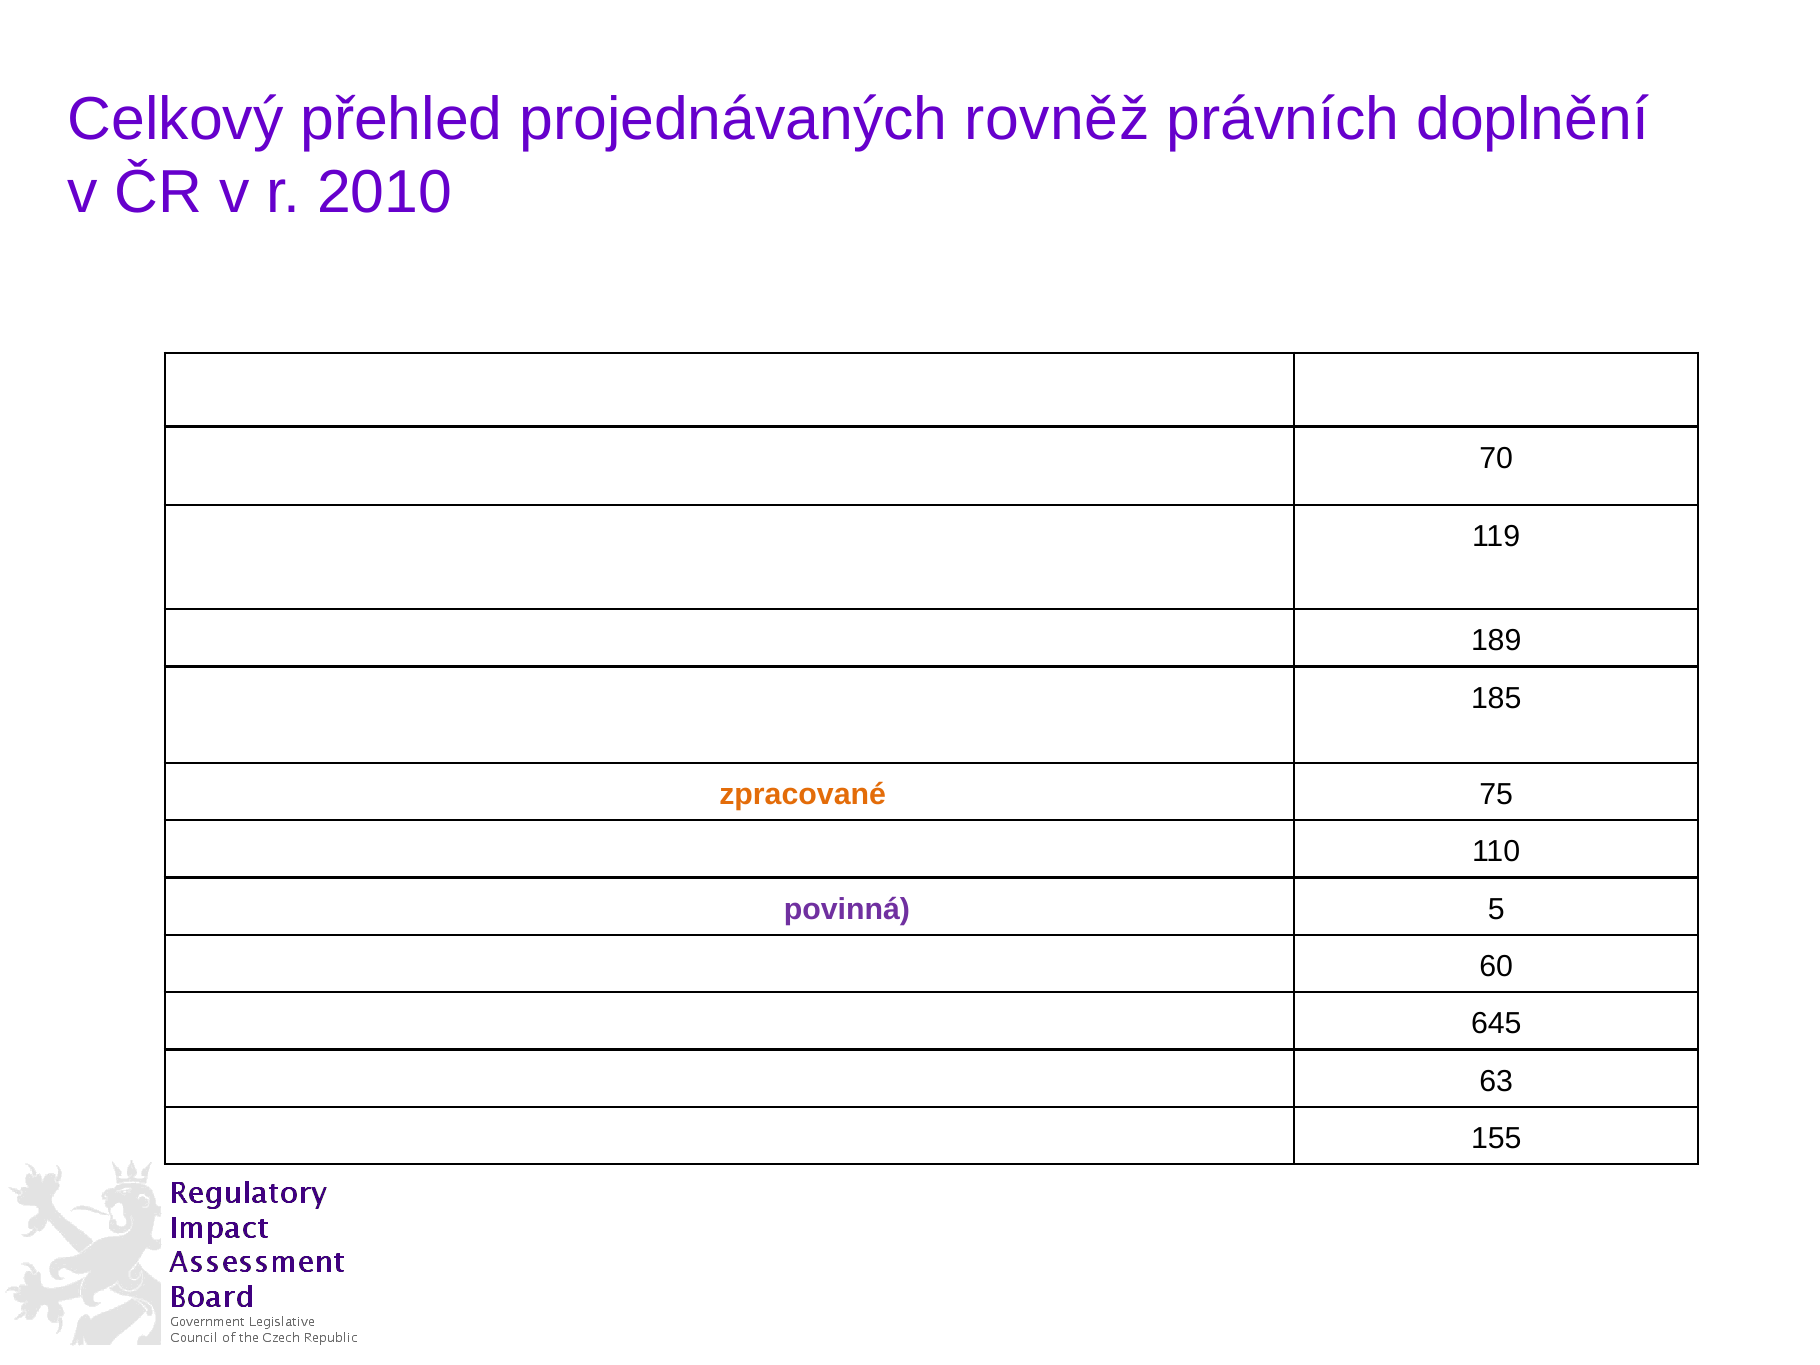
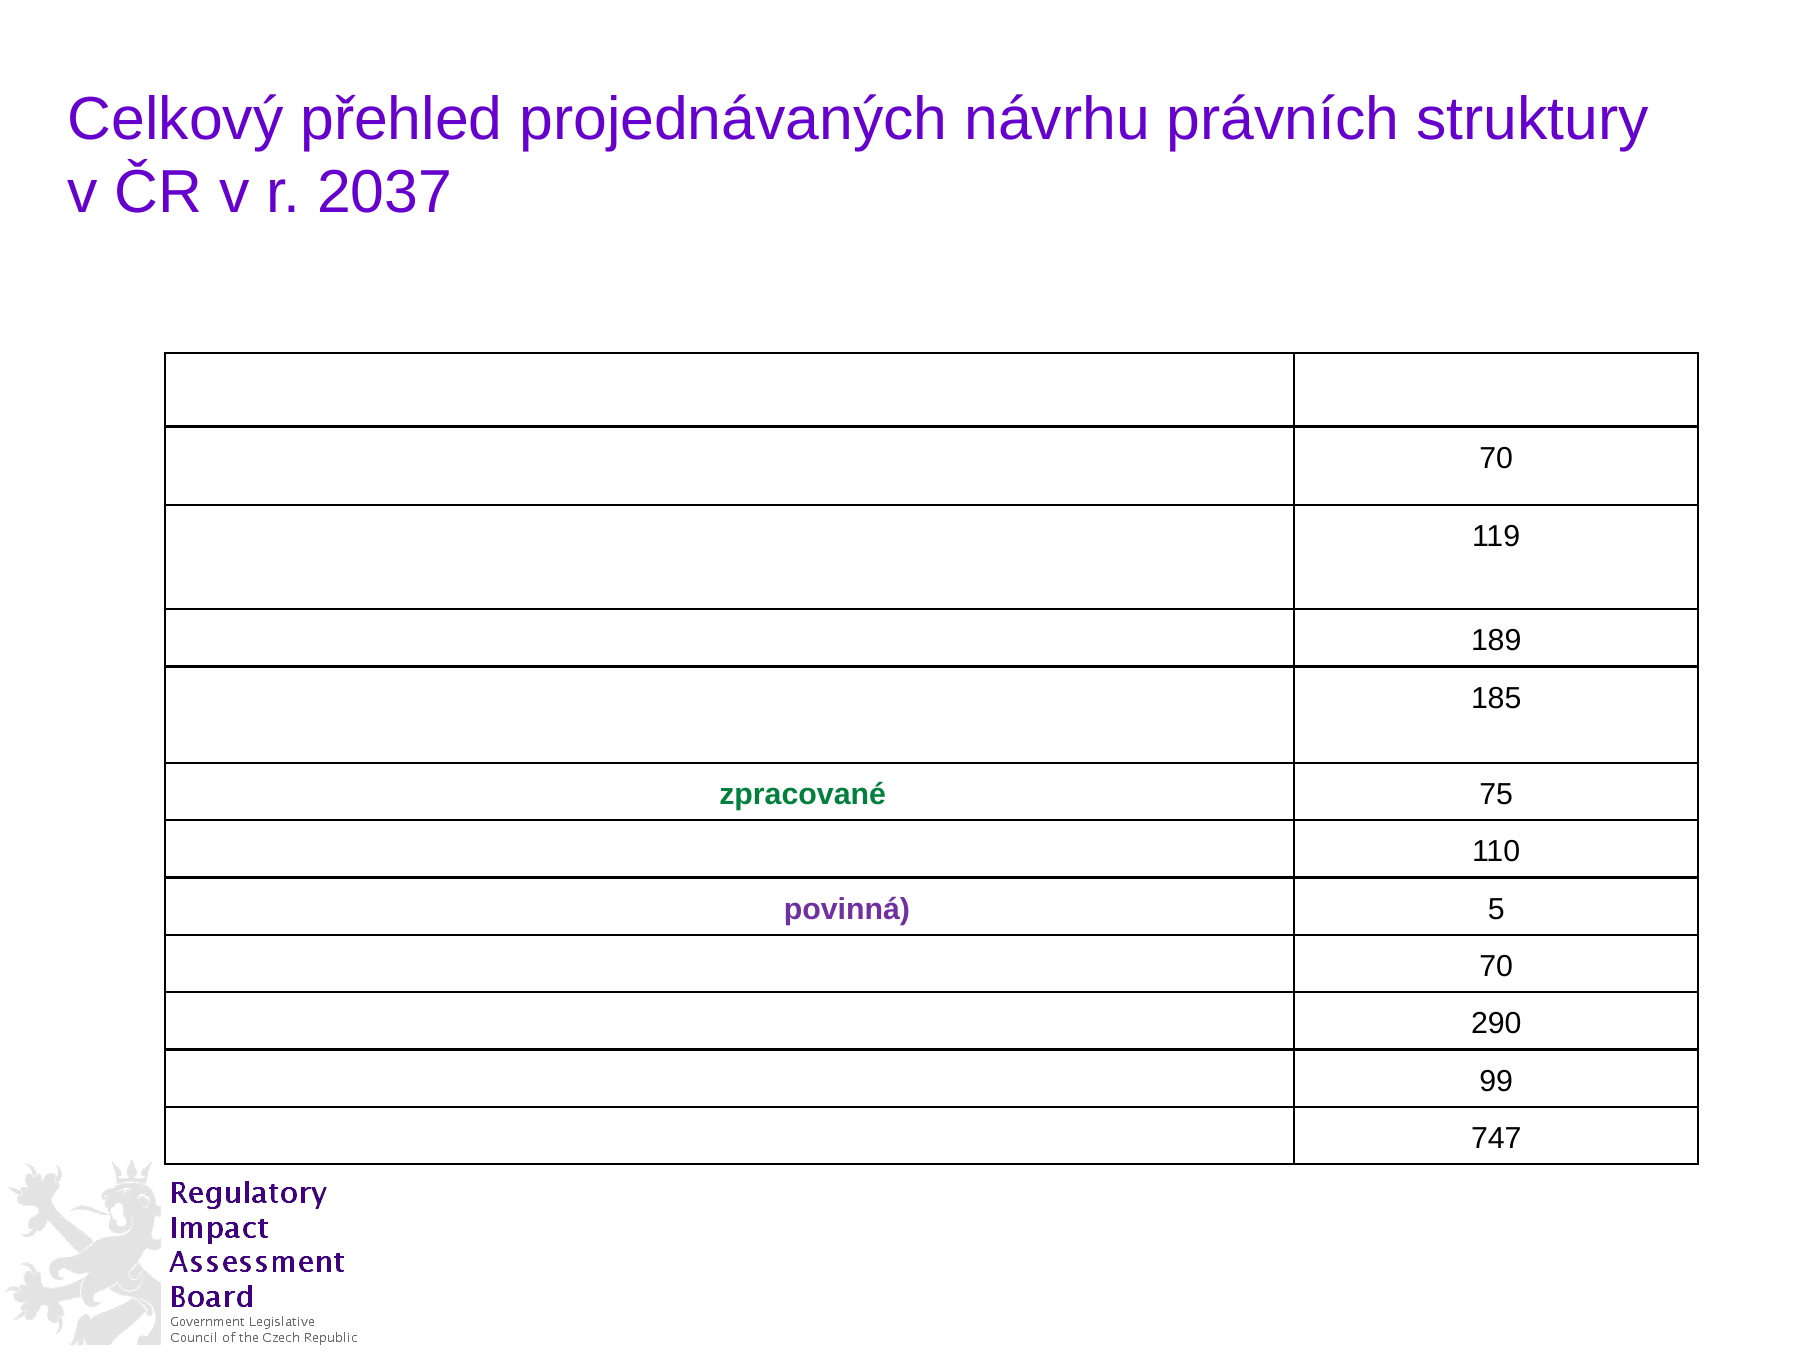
rovněž: rovněž -> návrhu
doplnění: doplnění -> struktury
2010: 2010 -> 2037
zpracované colour: orange -> green
2014 60: 60 -> 70
645: 645 -> 290
63: 63 -> 99
155: 155 -> 747
